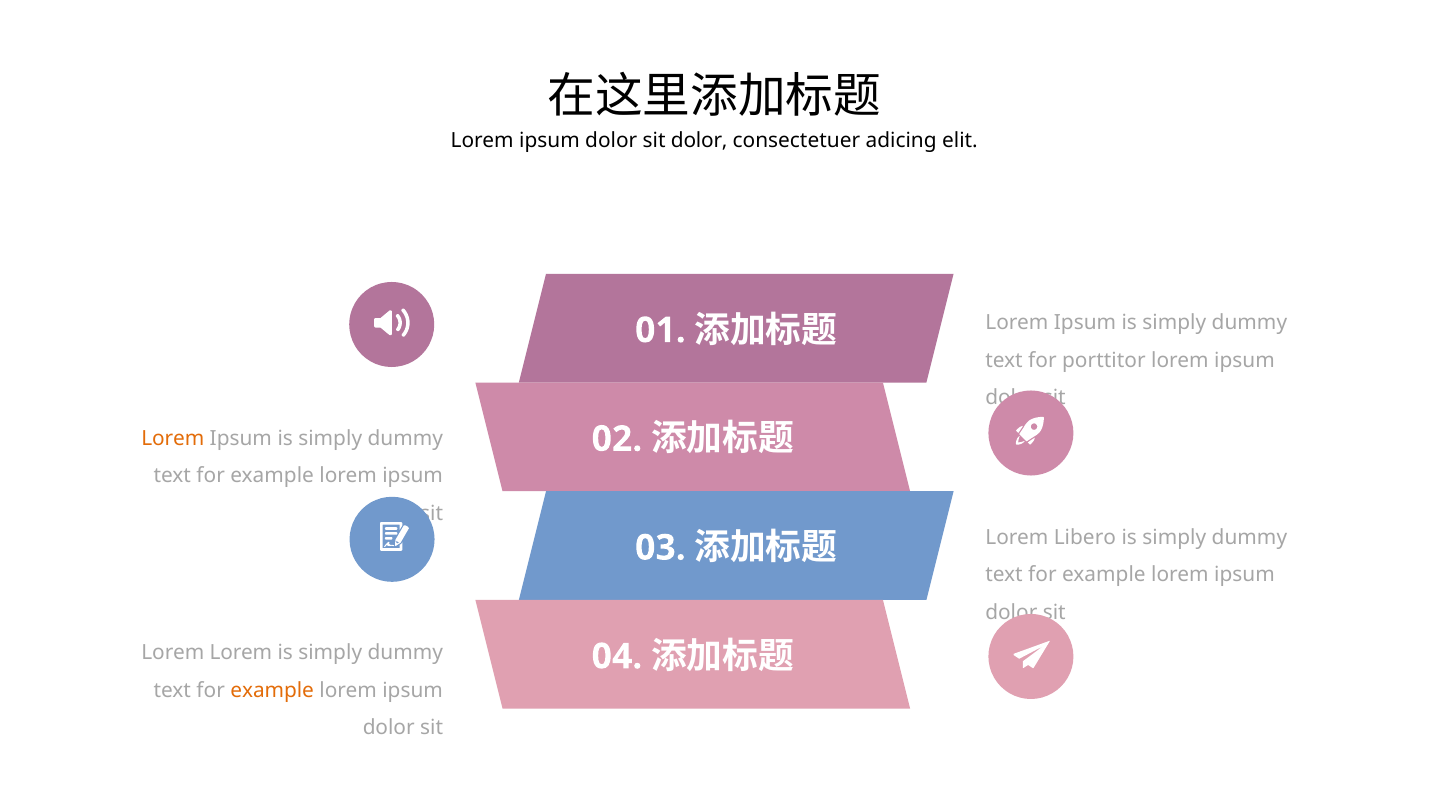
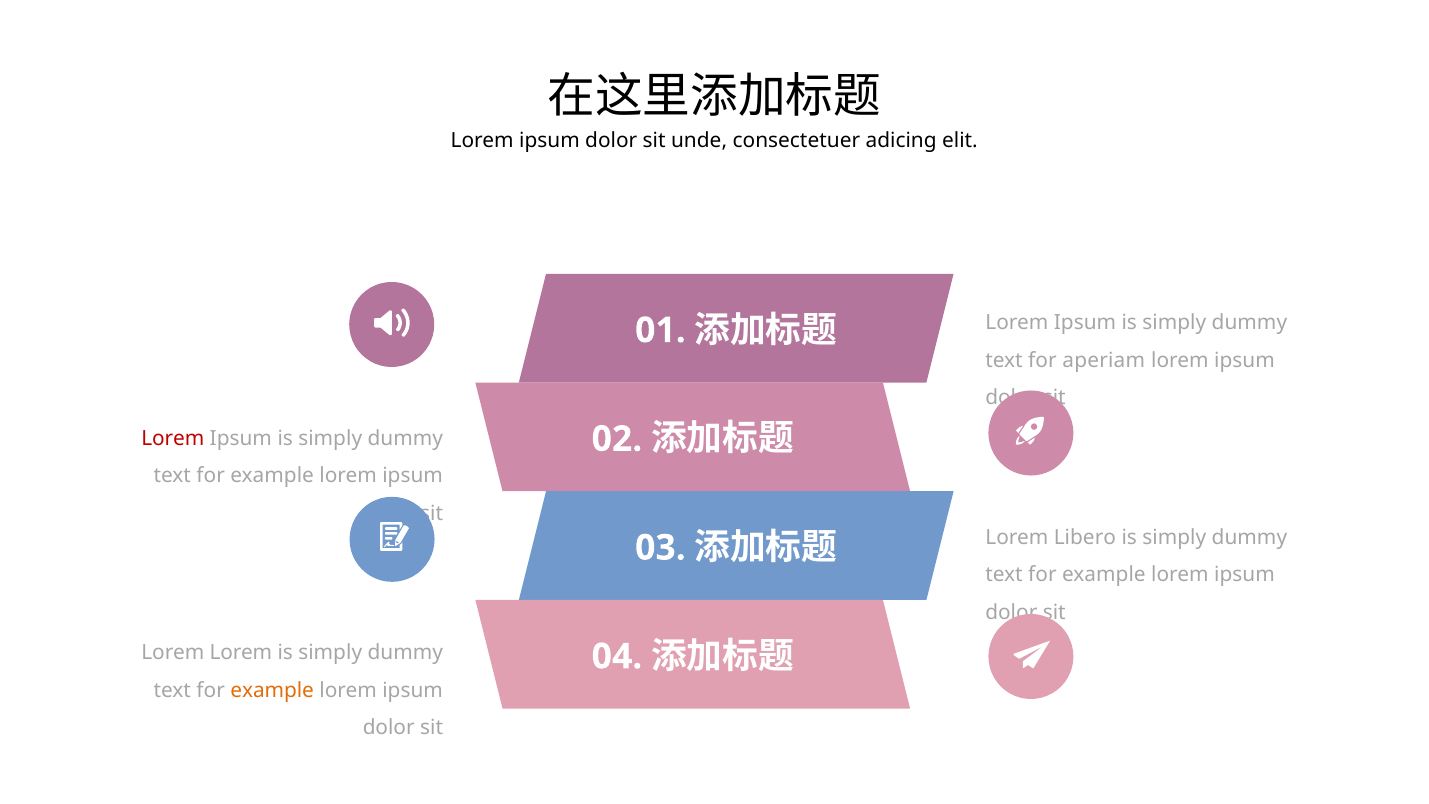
sit dolor: dolor -> unde
porttitor: porttitor -> aperiam
Lorem at (173, 438) colour: orange -> red
